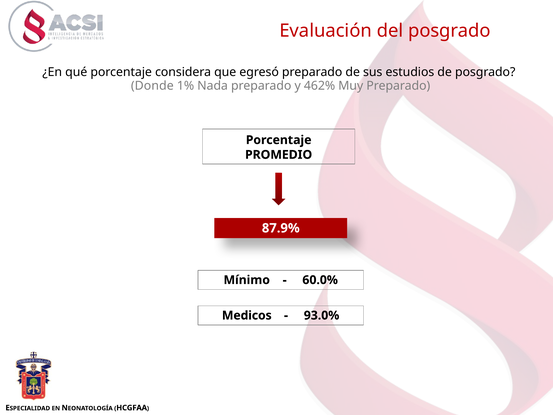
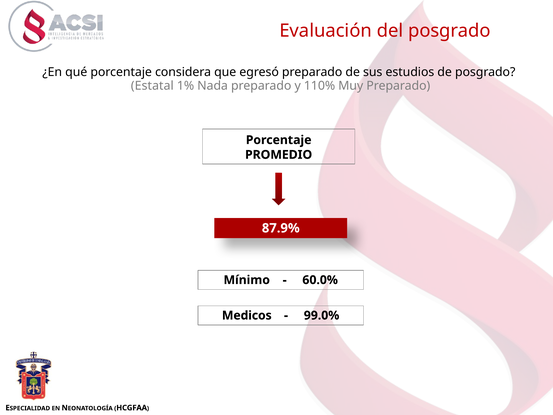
Donde: Donde -> Estatal
462%: 462% -> 110%
93.0%: 93.0% -> 99.0%
